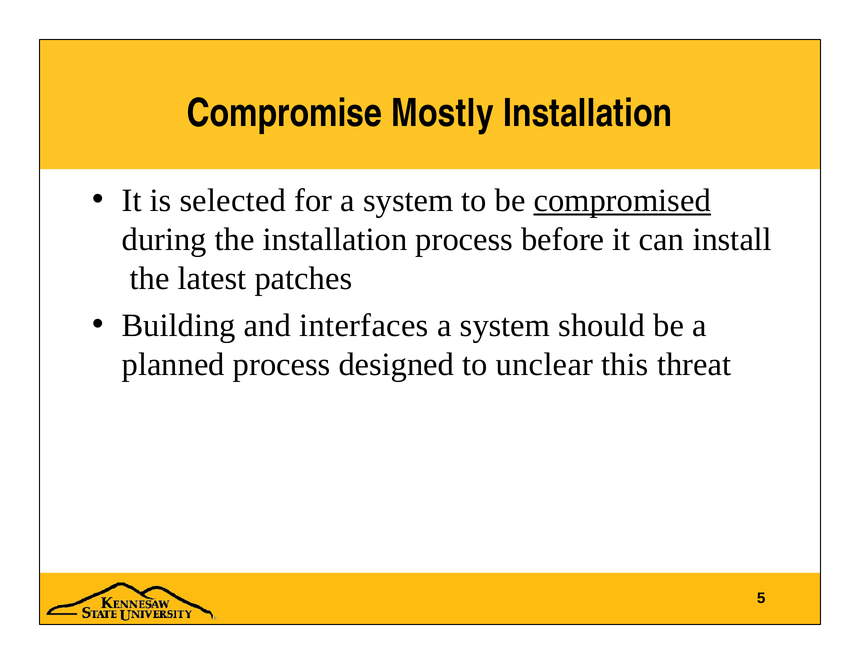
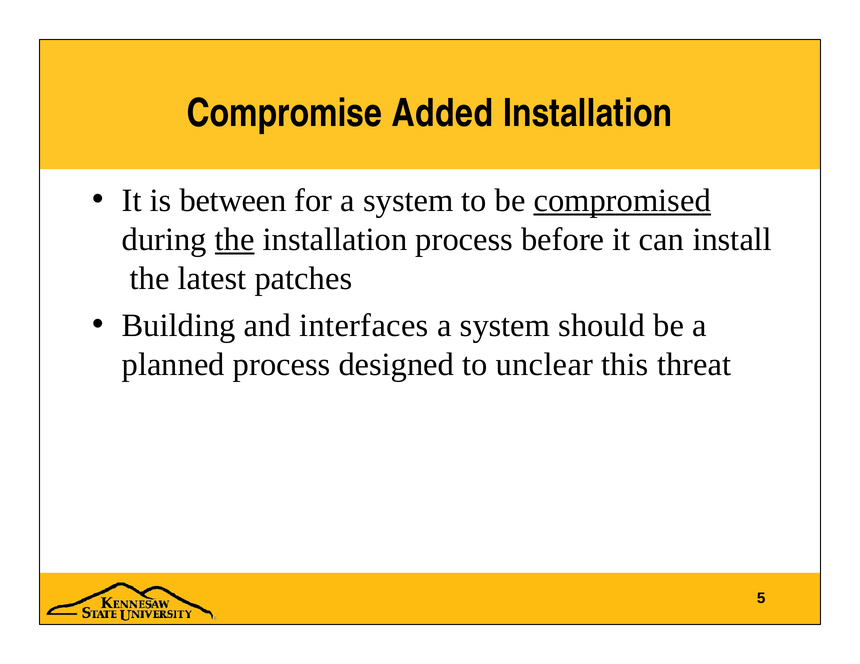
Mostly: Mostly -> Added
selected: selected -> between
the at (235, 240) underline: none -> present
